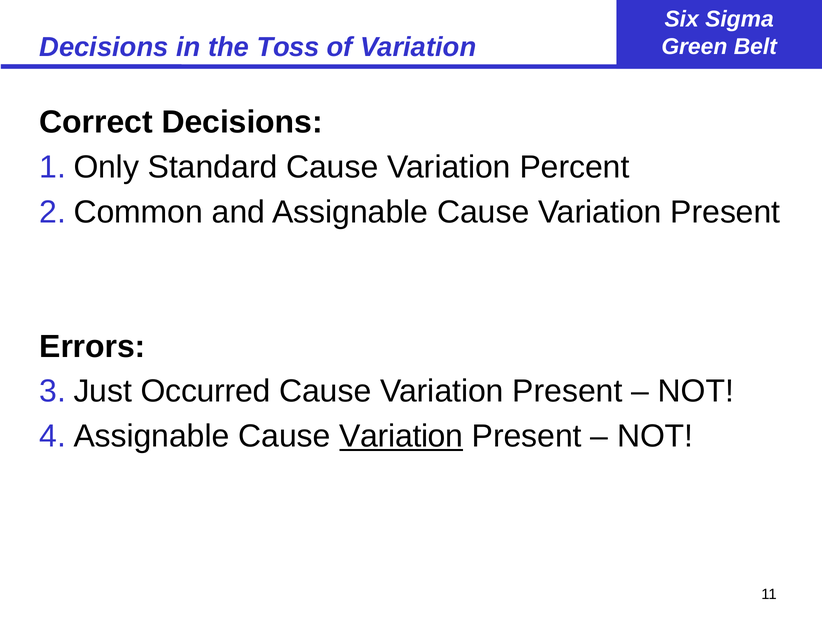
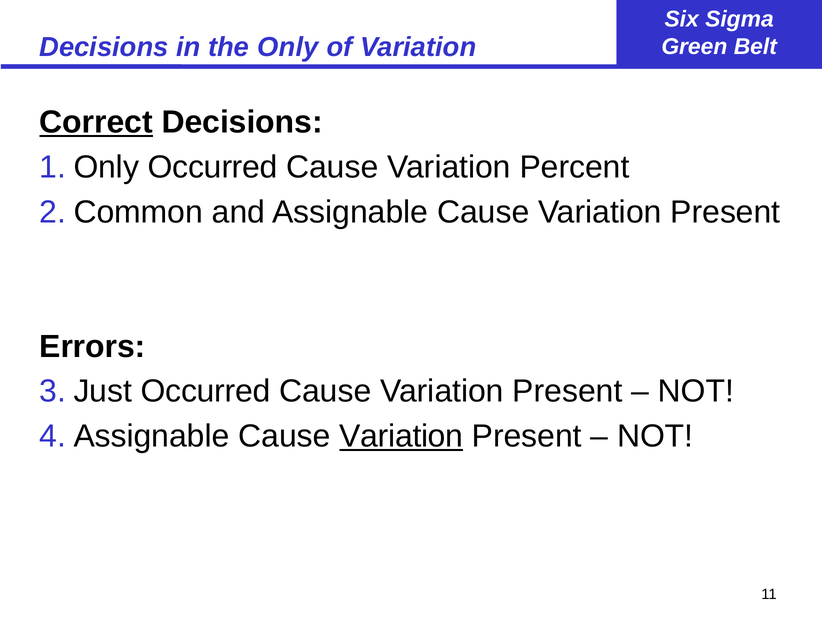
Toss: Toss -> Only
Correct underline: none -> present
Standard at (213, 167): Standard -> Occurred
